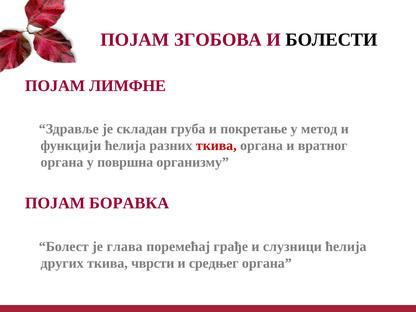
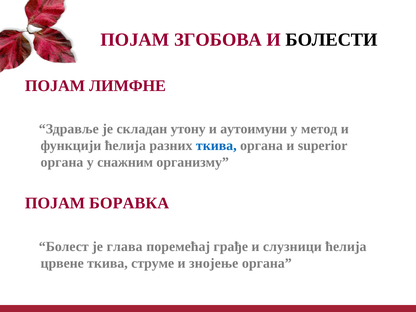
груба: груба -> утону
покретање: покретање -> аутоимуни
ткива at (216, 146) colour: red -> blue
вратног: вратног -> superior
површна: површна -> снажним
других: других -> црвене
чврсти: чврсти -> струме
средњег: средњег -> знојење
